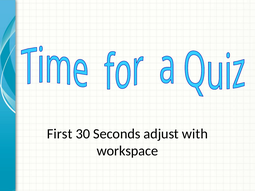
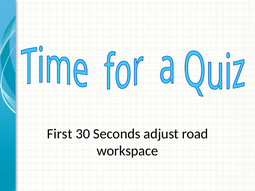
with: with -> road
